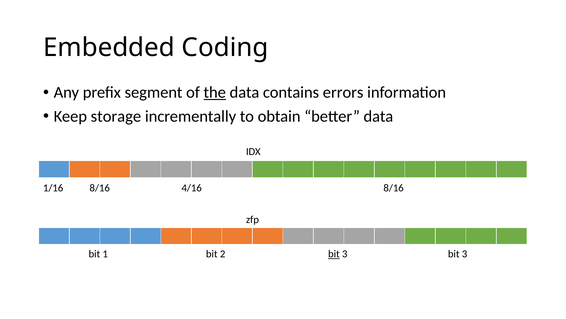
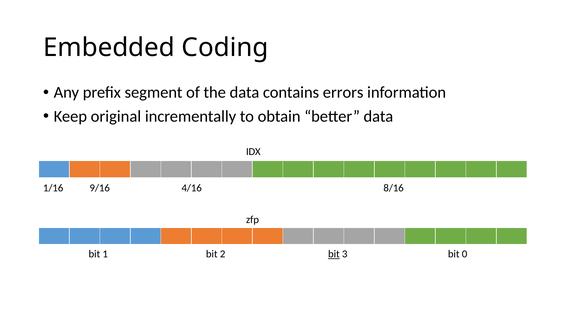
the underline: present -> none
storage: storage -> original
1/16 8/16: 8/16 -> 9/16
3 bit 3: 3 -> 0
